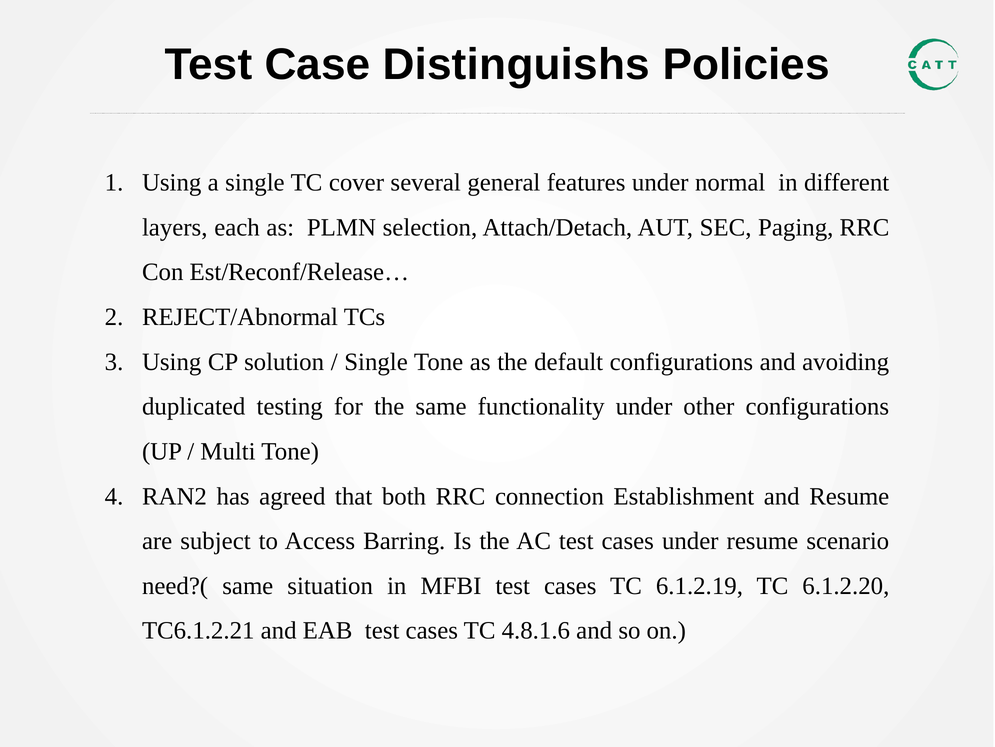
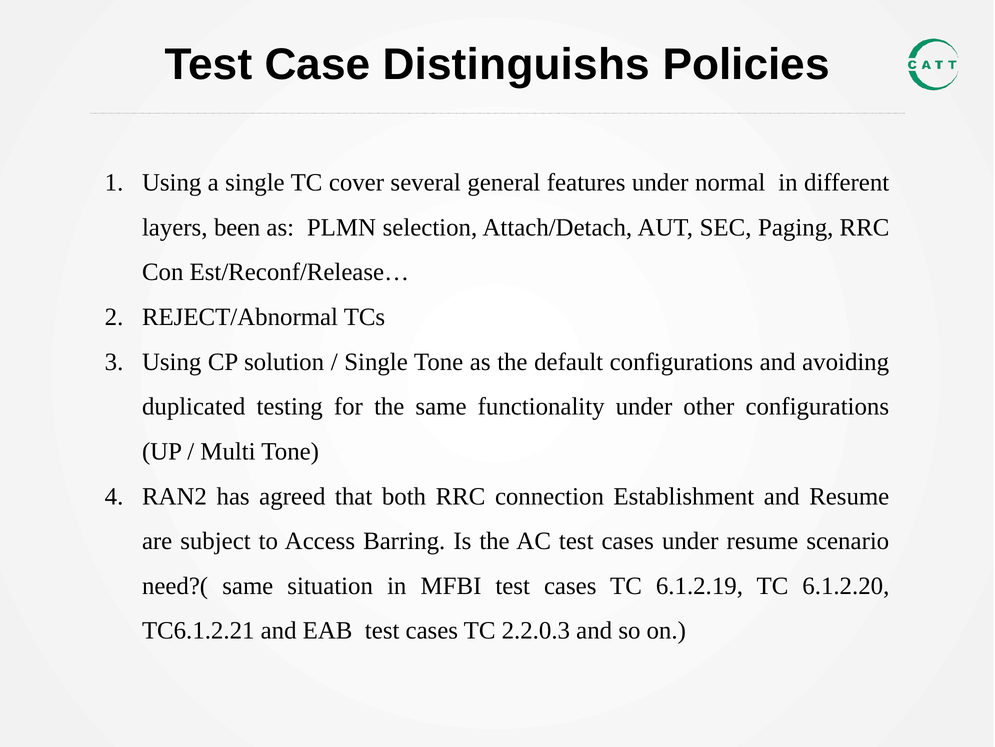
each: each -> been
4.8.1.6: 4.8.1.6 -> 2.2.0.3
